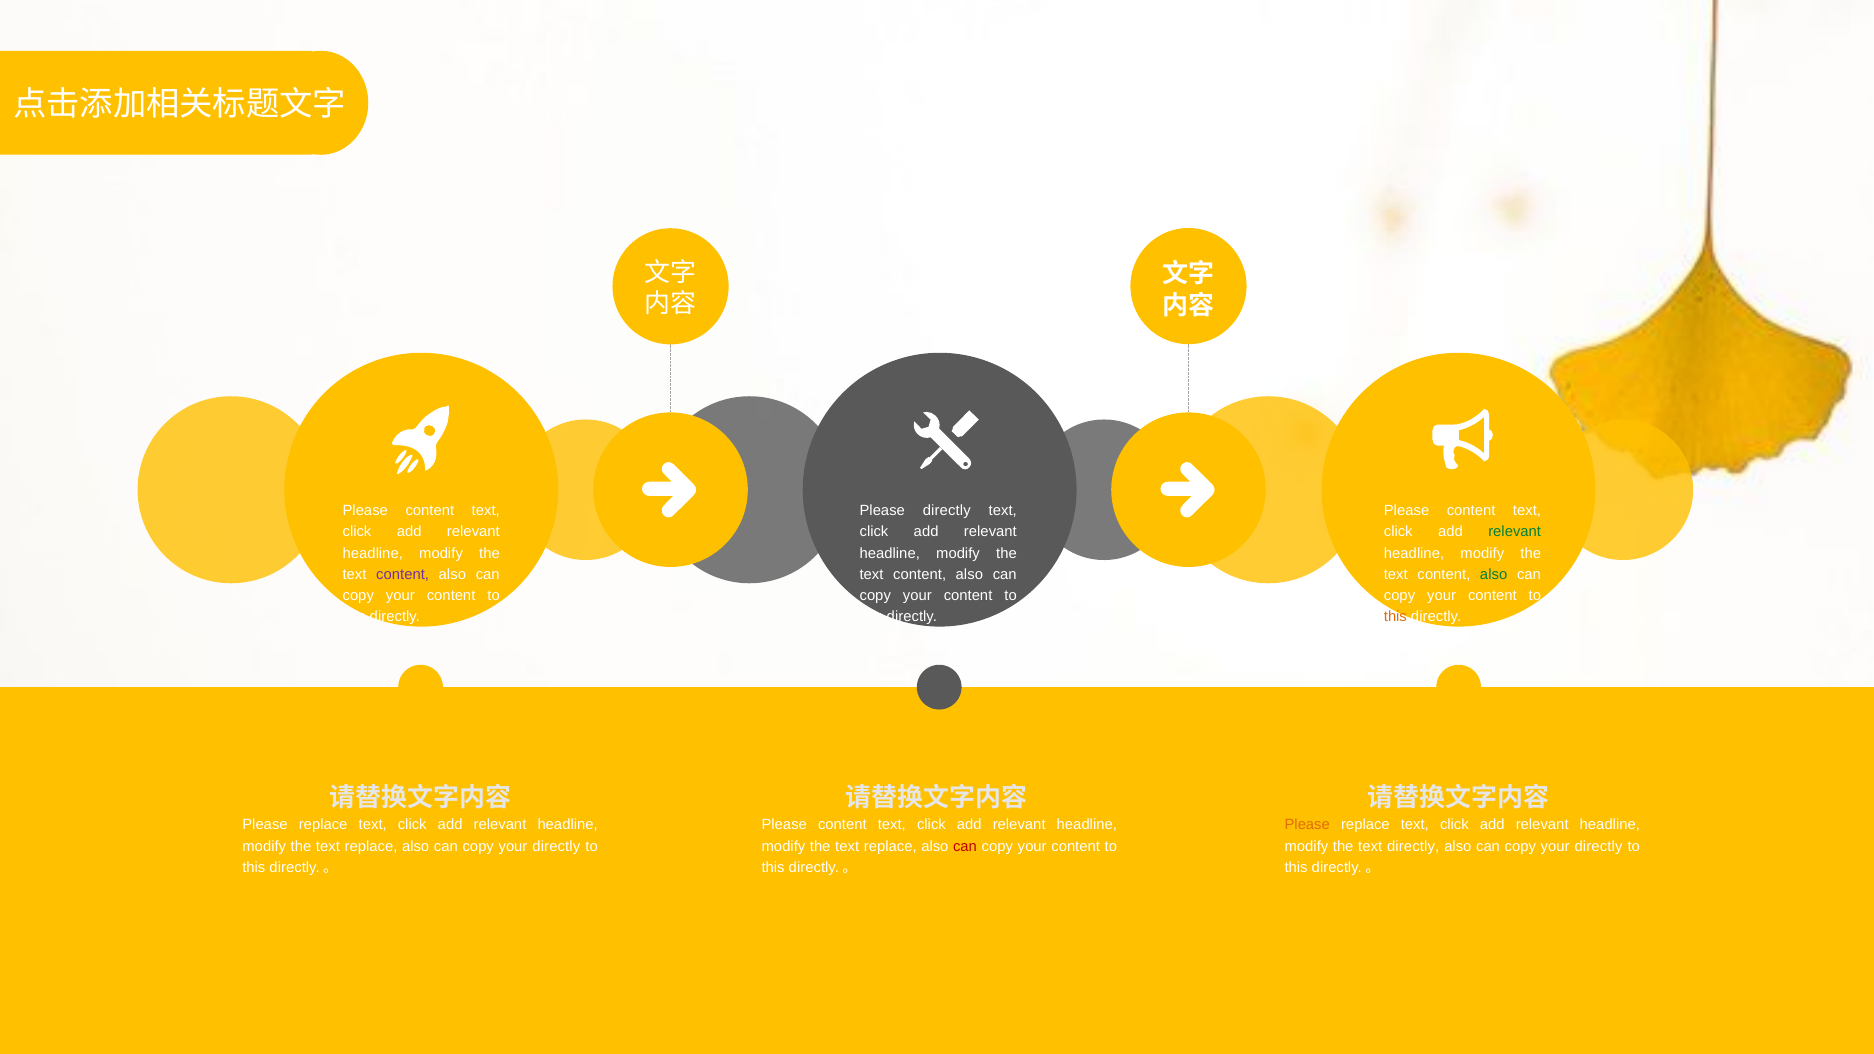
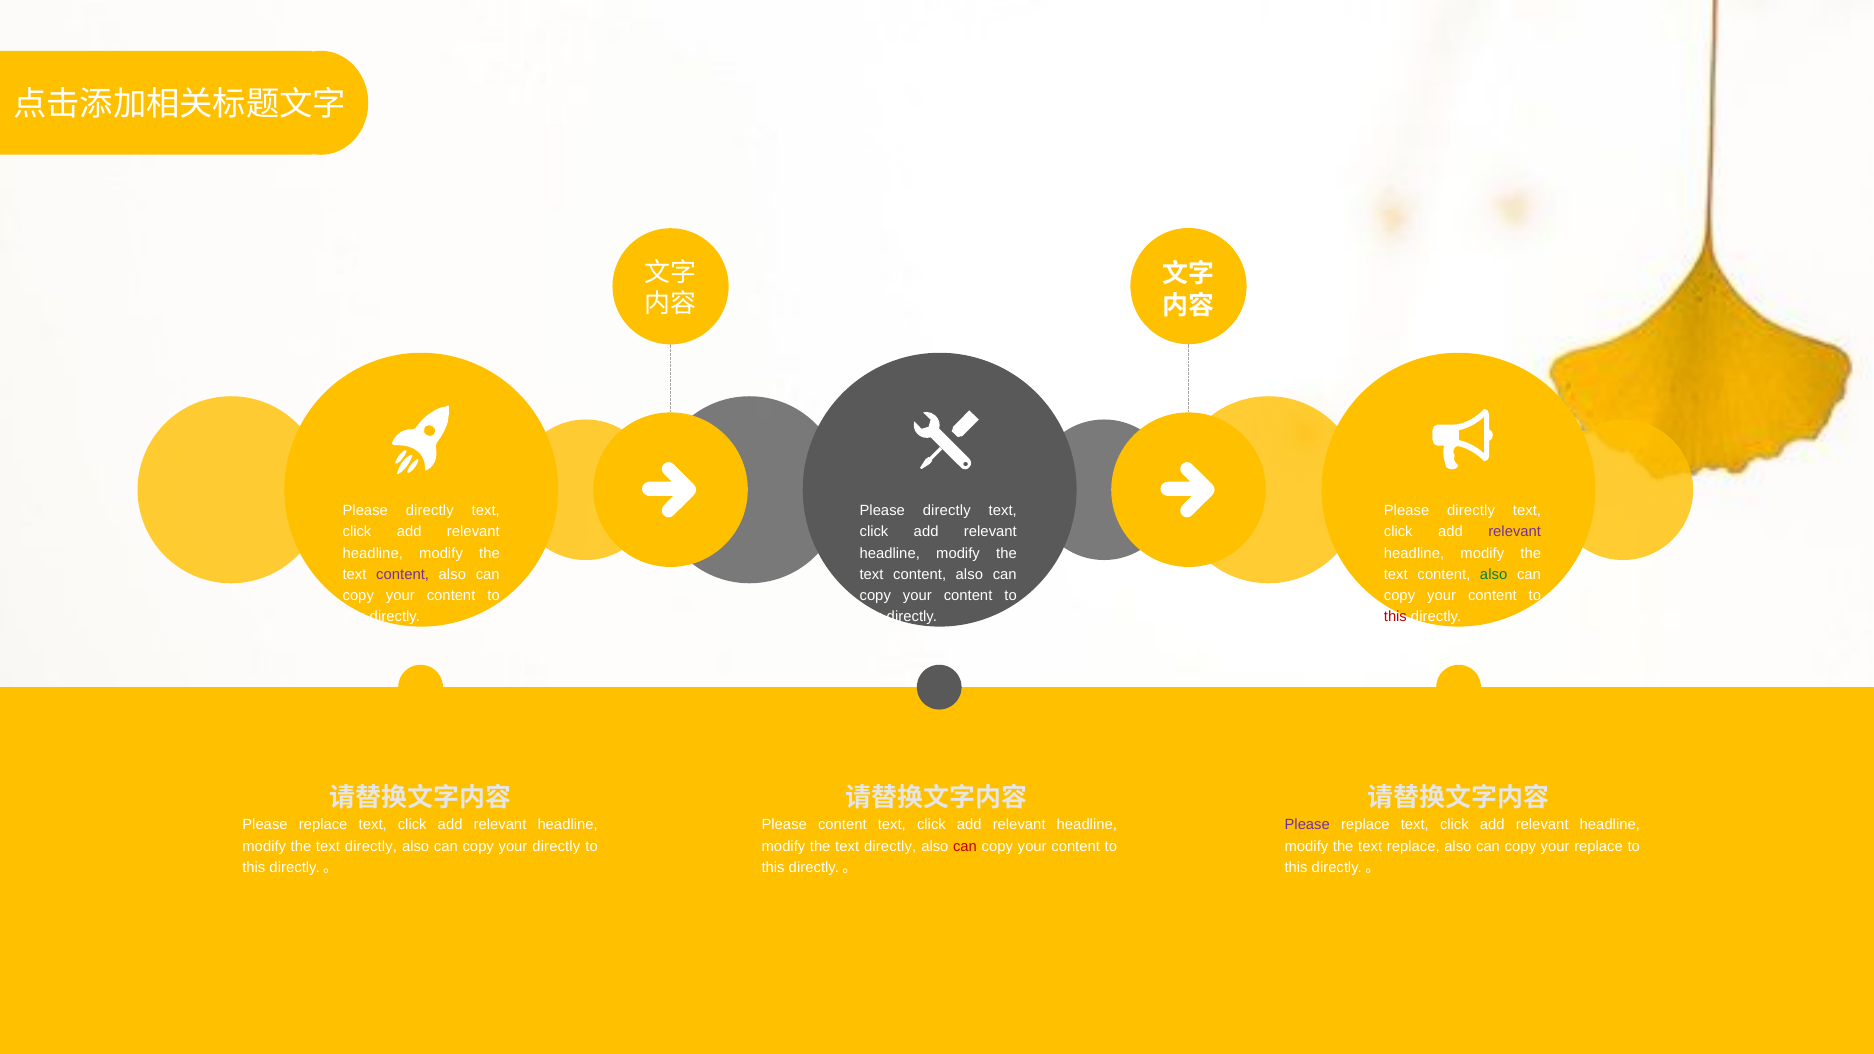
content at (430, 511): content -> directly
content at (1471, 511): content -> directly
relevant at (1515, 532) colour: green -> purple
this at (1395, 617) colour: orange -> red
Please at (1307, 825) colour: orange -> purple
replace at (371, 846): replace -> directly
replace at (890, 846): replace -> directly
text directly: directly -> replace
directly at (1598, 846): directly -> replace
